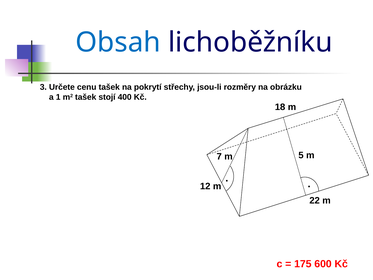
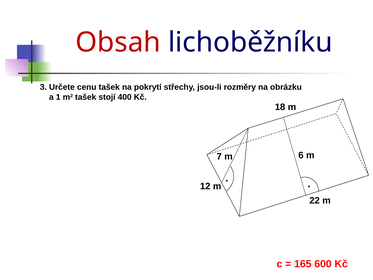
Obsah colour: blue -> red
5: 5 -> 6
175: 175 -> 165
